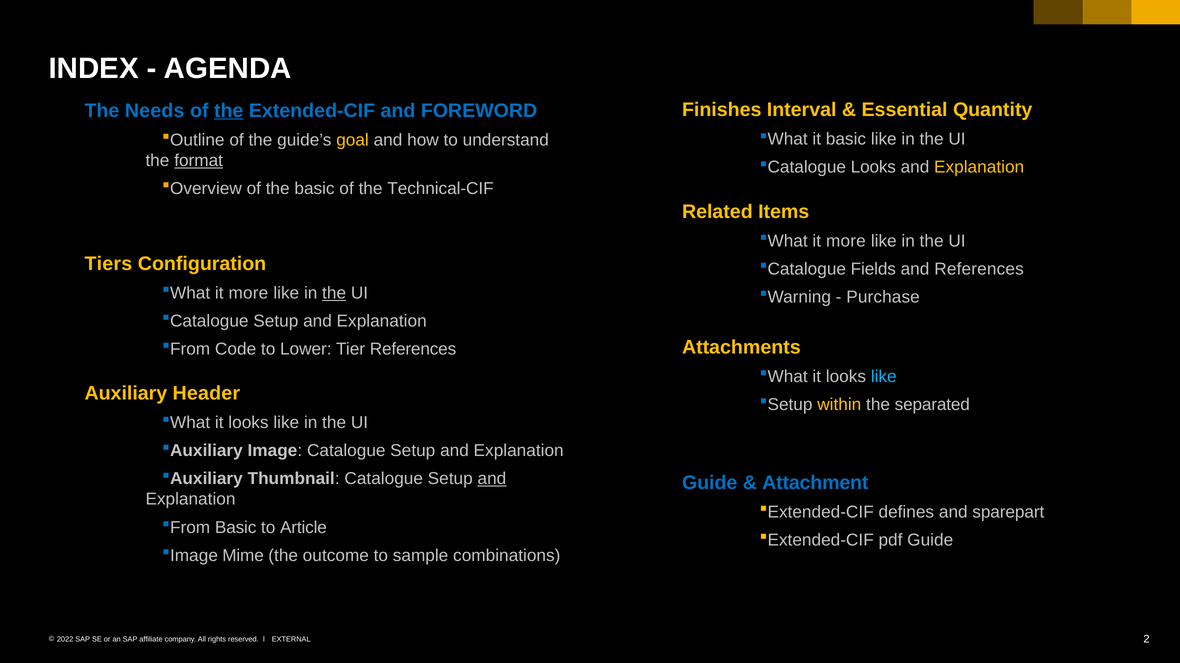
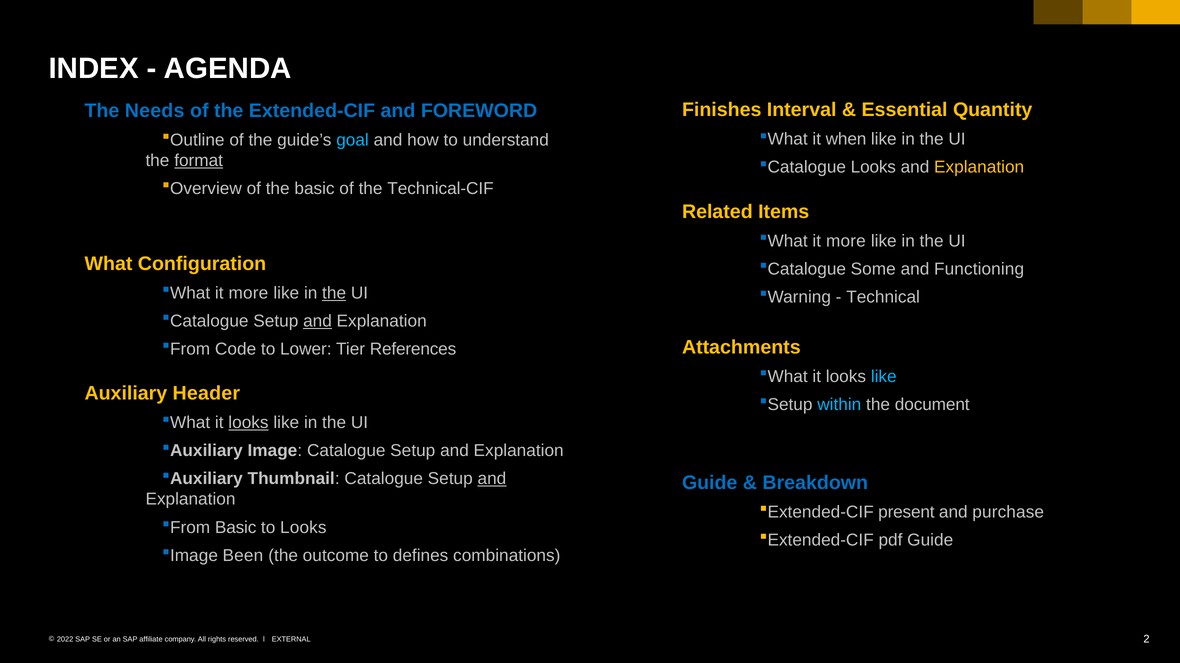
the at (229, 111) underline: present -> none
it basic: basic -> when
goal colour: yellow -> light blue
Tiers: Tiers -> What
Fields: Fields -> Some
and References: References -> Functioning
Purchase: Purchase -> Technical
and at (318, 321) underline: none -> present
within colour: yellow -> light blue
separated: separated -> document
looks at (248, 423) underline: none -> present
Attachment: Attachment -> Breakdown
defines: defines -> present
sparepart: sparepart -> purchase
to Article: Article -> Looks
Mime: Mime -> Been
sample: sample -> defines
